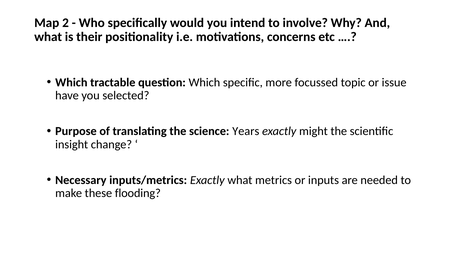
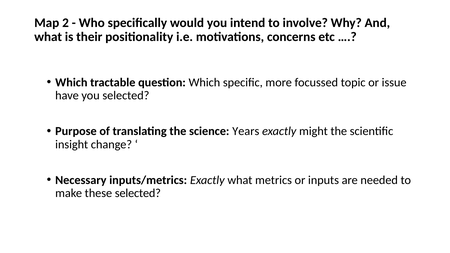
these flooding: flooding -> selected
